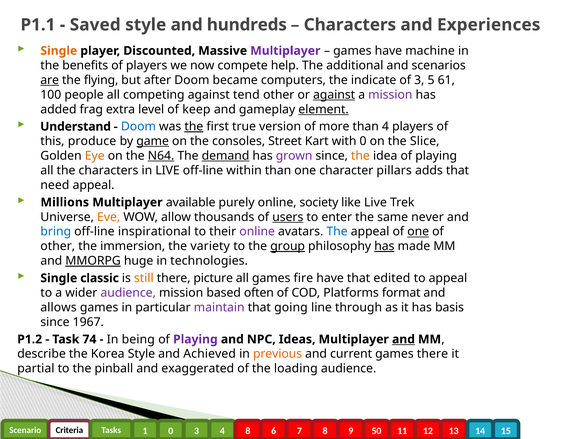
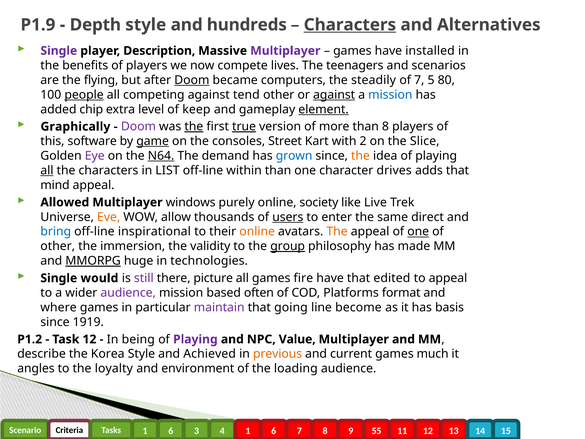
P1.1: P1.1 -> P1.9
Saved: Saved -> Depth
Characters at (350, 25) underline: none -> present
Experiences: Experiences -> Alternatives
Single at (59, 51) colour: orange -> purple
Discounted: Discounted -> Description
machine: machine -> installed
help: help -> lives
additional: additional -> teenagers
are underline: present -> none
Doom at (192, 80) underline: none -> present
indicate: indicate -> steadily
of 3: 3 -> 7
61: 61 -> 80
people underline: none -> present
mission at (390, 95) colour: purple -> blue
frag: frag -> chip
Understand: Understand -> Graphically
Doom at (138, 126) colour: blue -> purple
true underline: none -> present
than 4: 4 -> 8
produce: produce -> software
with 0: 0 -> 2
Eye colour: orange -> purple
demand underline: present -> none
grown colour: purple -> blue
all at (47, 170) underline: none -> present
in LIVE: LIVE -> LIST
pillars: pillars -> drives
need: need -> mind
Millions: Millions -> Allowed
available: available -> windows
never: never -> direct
online at (257, 231) colour: purple -> orange
The at (337, 231) colour: blue -> orange
variety: variety -> validity
has at (384, 246) underline: present -> none
classic: classic -> would
still colour: orange -> purple
allows: allows -> where
through: through -> become
1967: 1967 -> 1919
Task 74: 74 -> 12
Ideas: Ideas -> Value
and at (404, 339) underline: present -> none
games there: there -> much
partial: partial -> angles
pinball: pinball -> loyalty
exaggerated: exaggerated -> environment
0 at (171, 431): 0 -> 6
4 8: 8 -> 1
50: 50 -> 55
